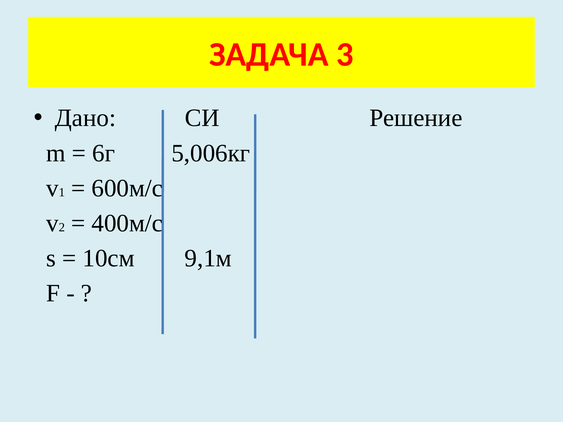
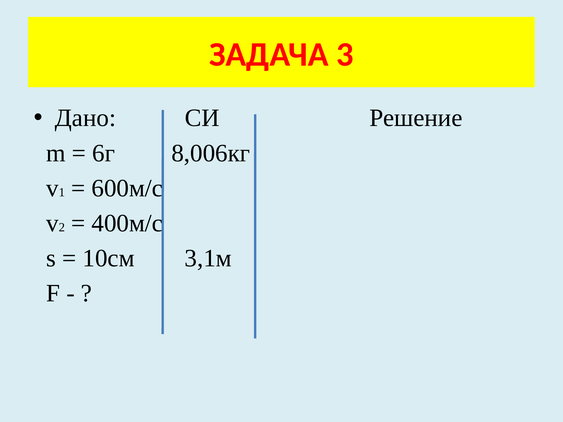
5,006кг: 5,006кг -> 8,006кг
9,1м: 9,1м -> 3,1м
